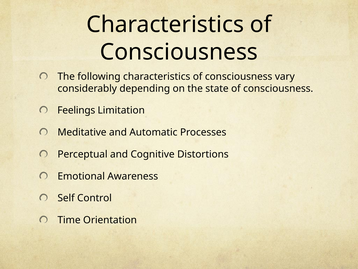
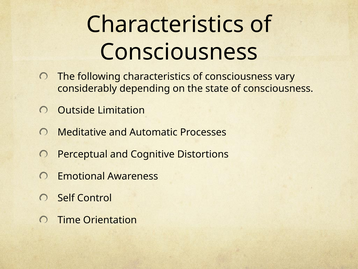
Feelings: Feelings -> Outside
